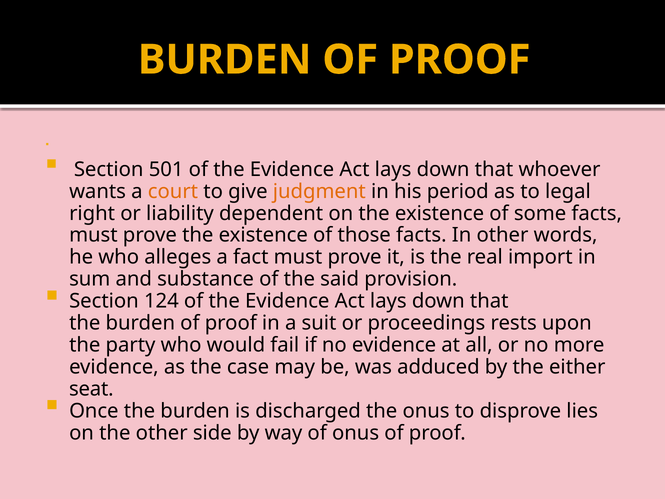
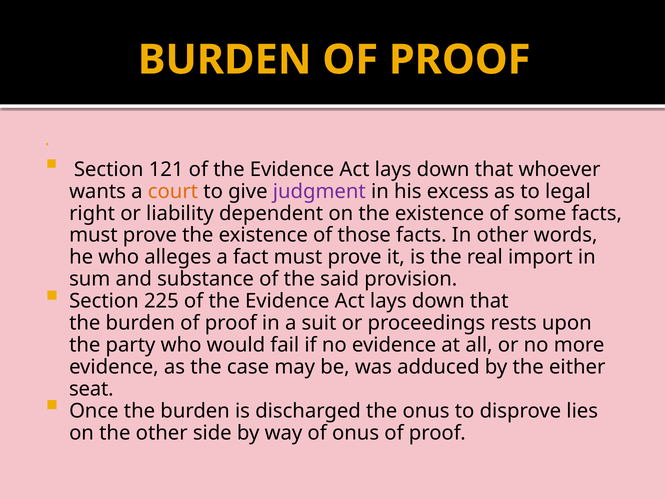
501: 501 -> 121
judgment colour: orange -> purple
period: period -> excess
124: 124 -> 225
